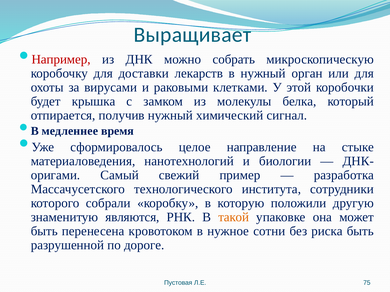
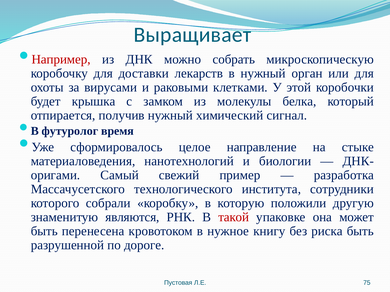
медленнее: медленнее -> футуролог
такой colour: orange -> red
сотни: сотни -> книгу
